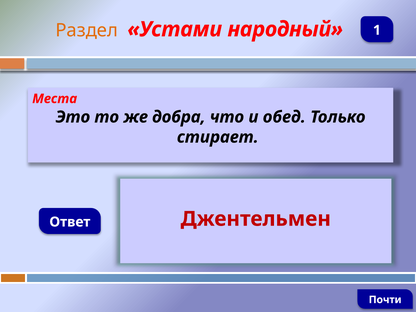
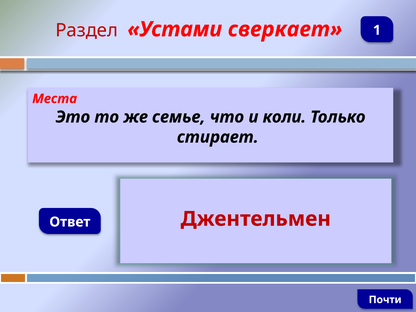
Раздел colour: orange -> red
народный: народный -> сверкает
добра: добра -> семье
обед: обед -> коли
